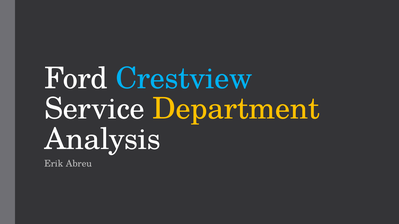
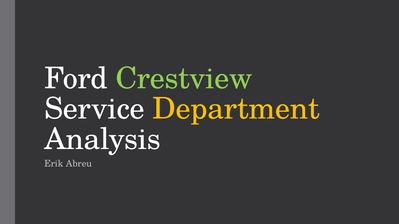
Crestview colour: light blue -> light green
